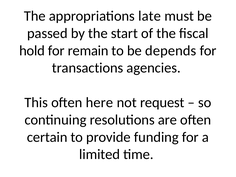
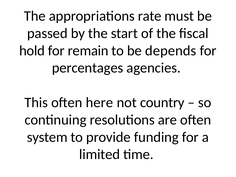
late: late -> rate
transactions: transactions -> percentages
request: request -> country
certain: certain -> system
